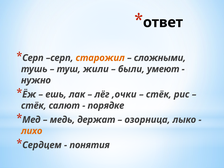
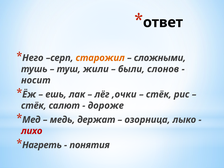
Серп at (33, 58): Серп -> Него
умеют: умеют -> слонов
нужно: нужно -> носит
порядке: порядке -> дороже
лихо colour: orange -> red
Сердцем: Сердцем -> Нагреть
